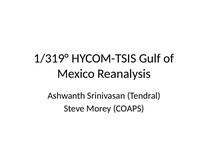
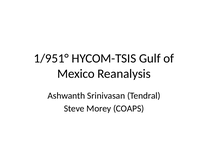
1/319°: 1/319° -> 1/951°
